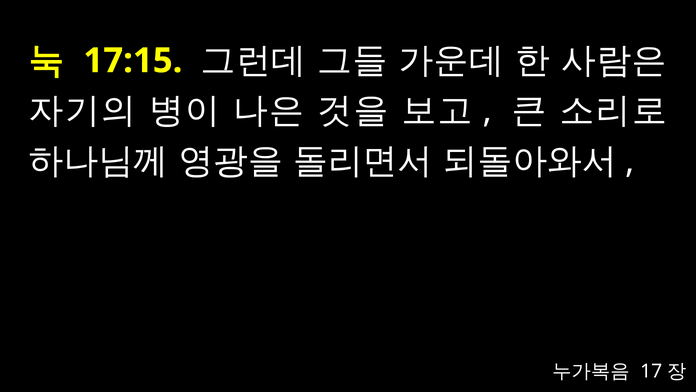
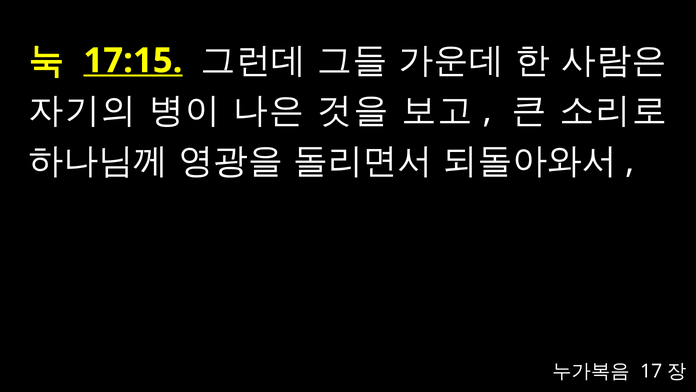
17:15 underline: none -> present
